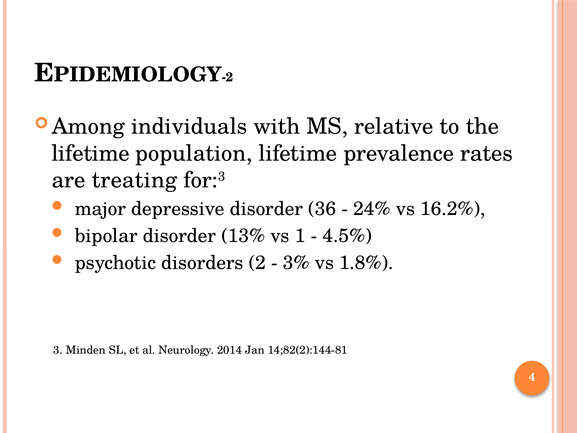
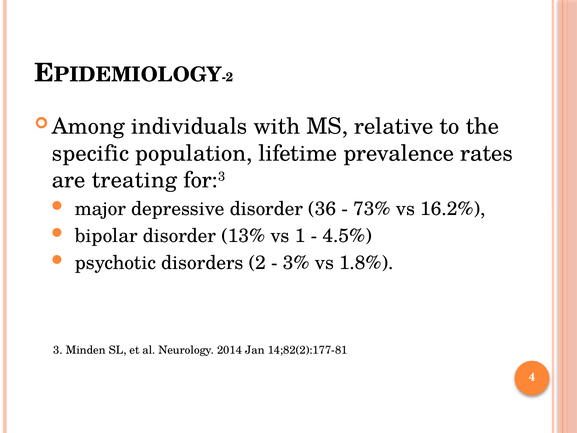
lifetime at (91, 153): lifetime -> specific
24%: 24% -> 73%
14;82(2):144-81: 14;82(2):144-81 -> 14;82(2):177-81
